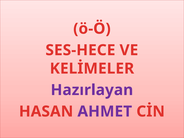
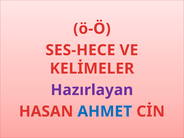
AHMET colour: purple -> blue
